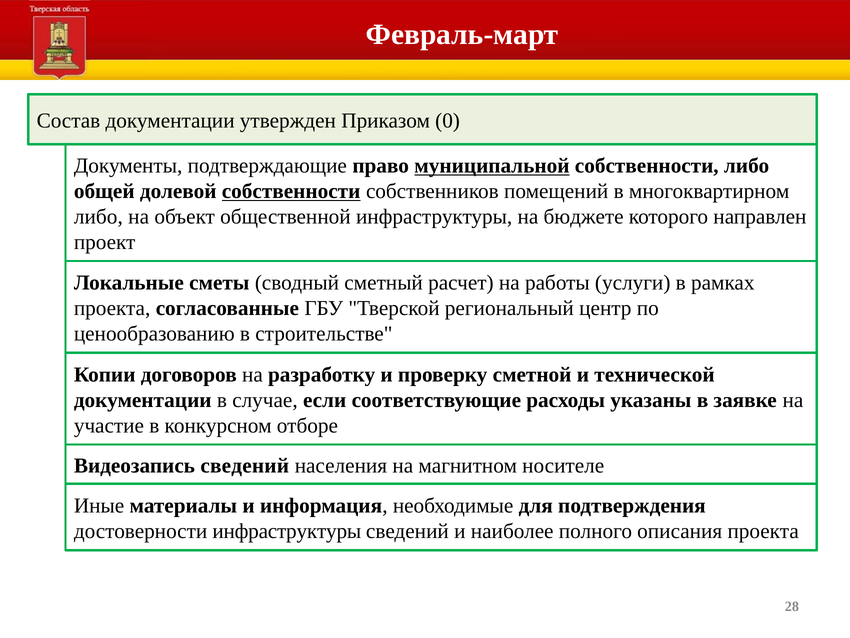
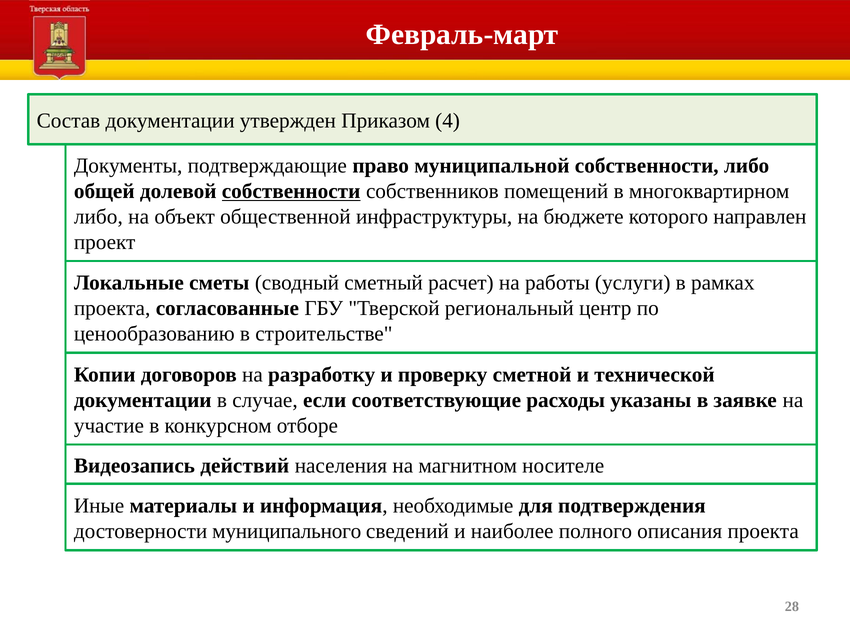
0: 0 -> 4
муниципальной underline: present -> none
Видеозапись сведений: сведений -> действий
достоверности инфраструктуры: инфраструктуры -> муниципального
